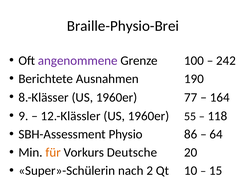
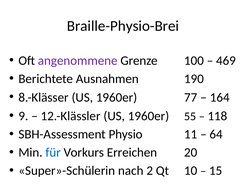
242: 242 -> 469
86: 86 -> 11
für colour: orange -> blue
Deutsche: Deutsche -> Erreichen
